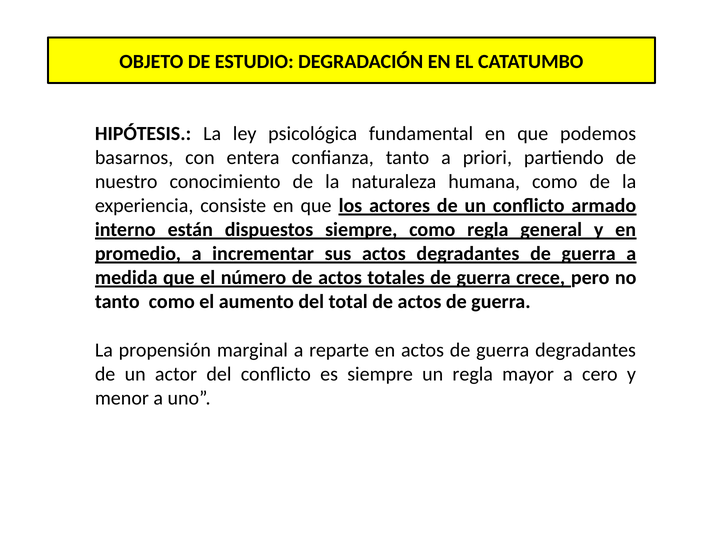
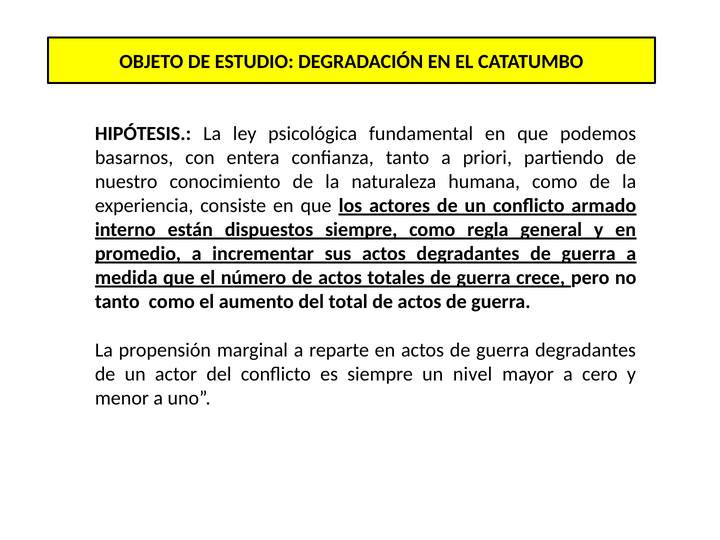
un regla: regla -> nivel
